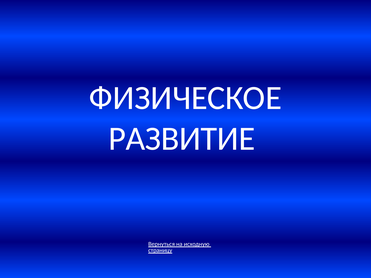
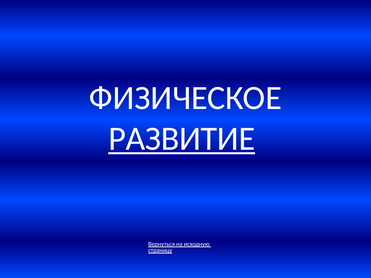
РАЗВИТИЕ underline: none -> present
